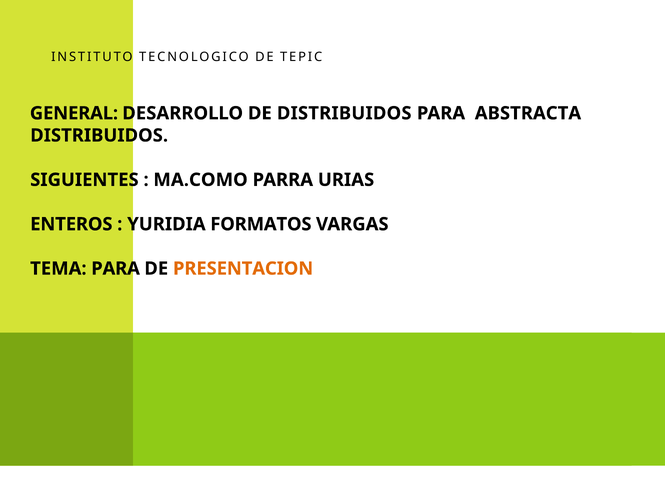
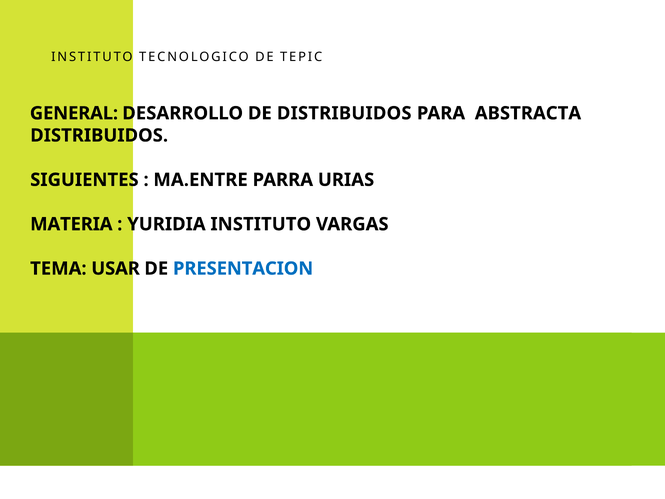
MA.COMO: MA.COMO -> MA.ENTRE
ENTEROS: ENTEROS -> MATERIA
YURIDIA FORMATOS: FORMATOS -> INSTITUTO
TEMA PARA: PARA -> USAR
PRESENTACION colour: orange -> blue
